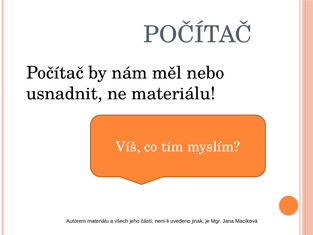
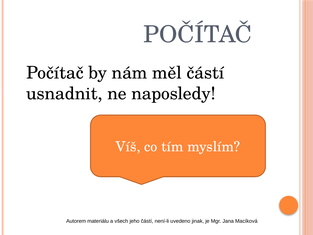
měl nebo: nebo -> částí
ne materiálu: materiálu -> naposledy
